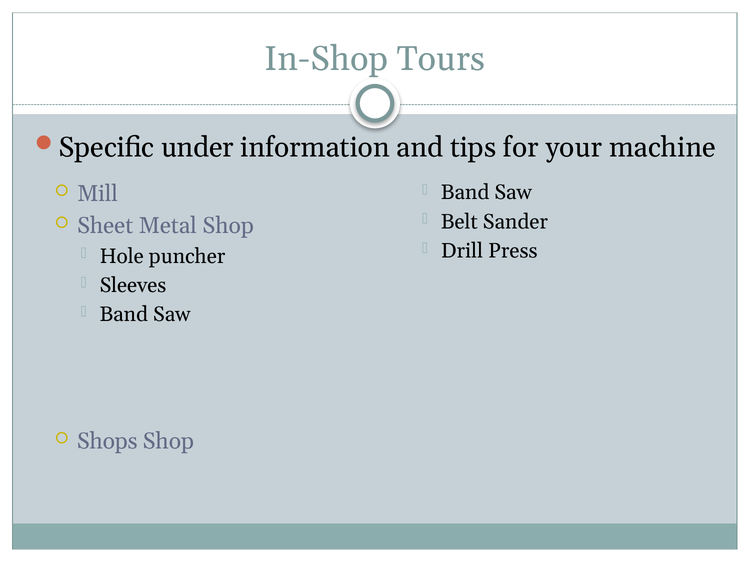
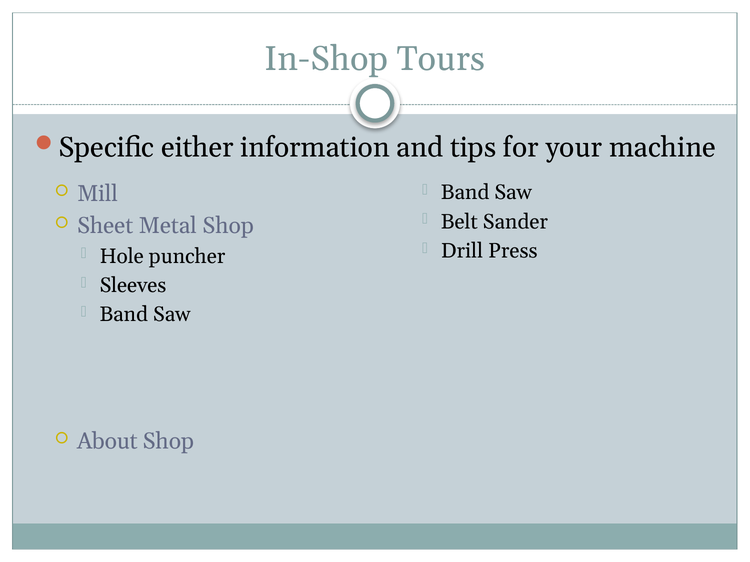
under: under -> either
Shops: Shops -> About
